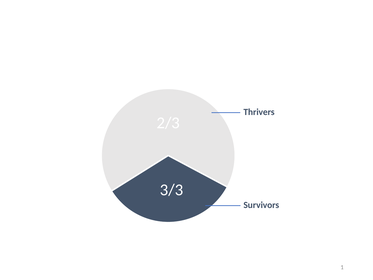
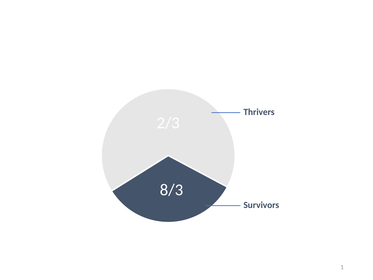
3/3: 3/3 -> 8/3
